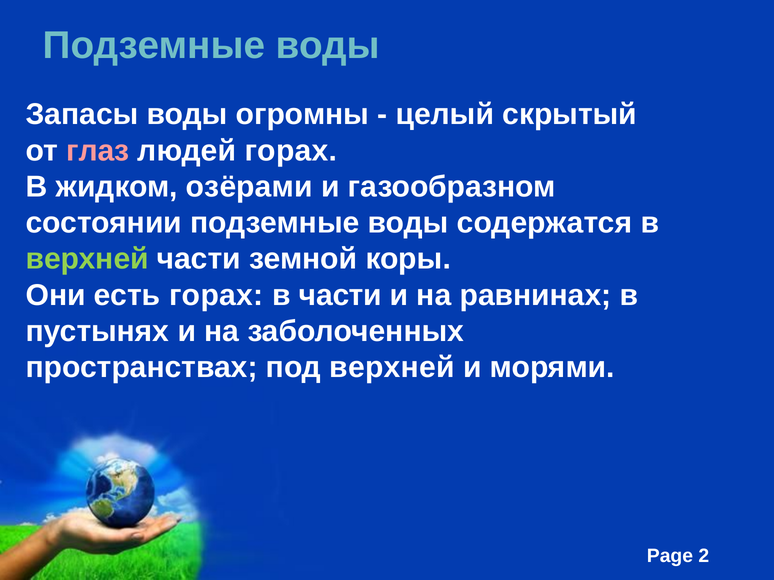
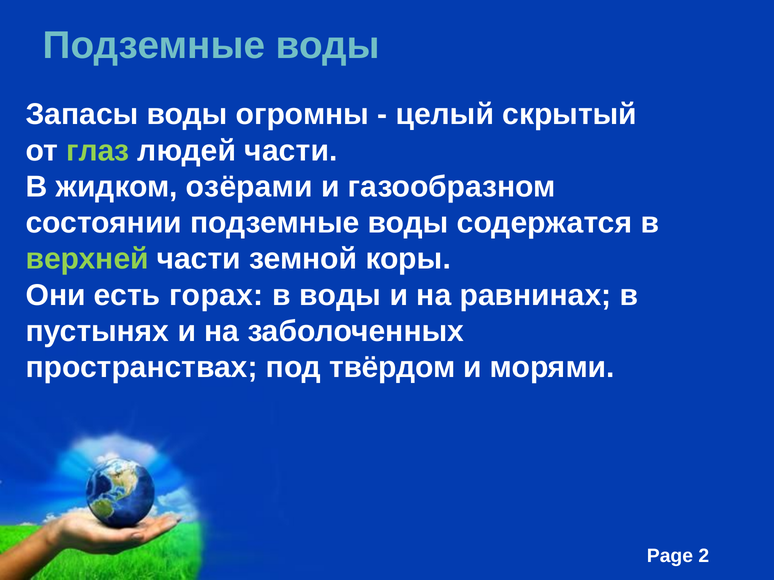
глаз colour: pink -> light green
людей горах: горах -> части
в части: части -> воды
под верхней: верхней -> твёрдом
